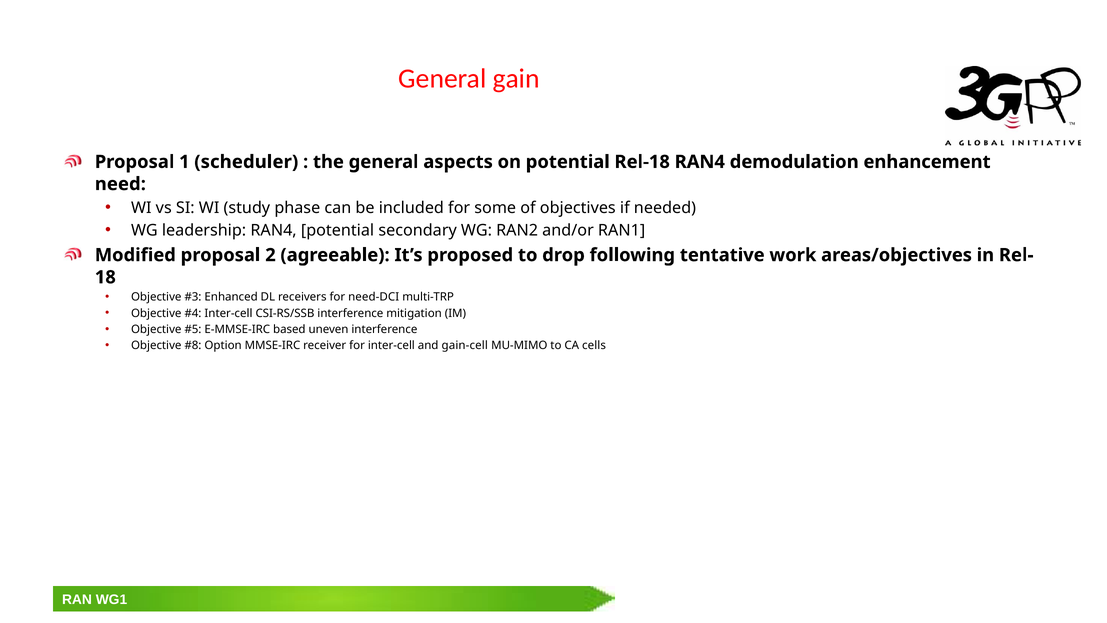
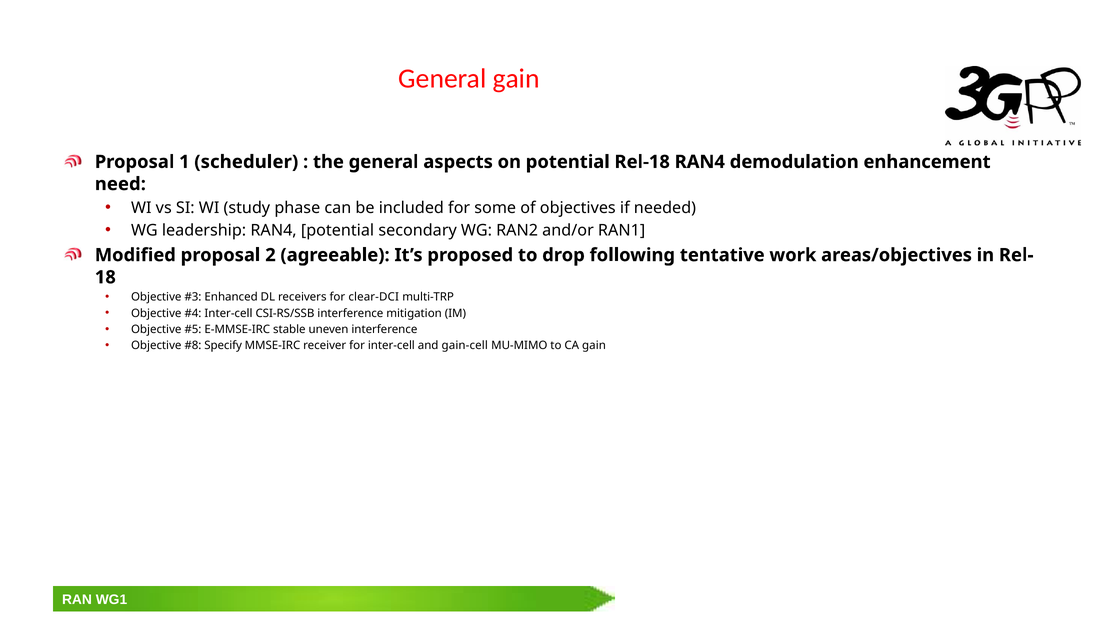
need-DCI: need-DCI -> clear-DCI
based: based -> stable
Option: Option -> Specify
CA cells: cells -> gain
